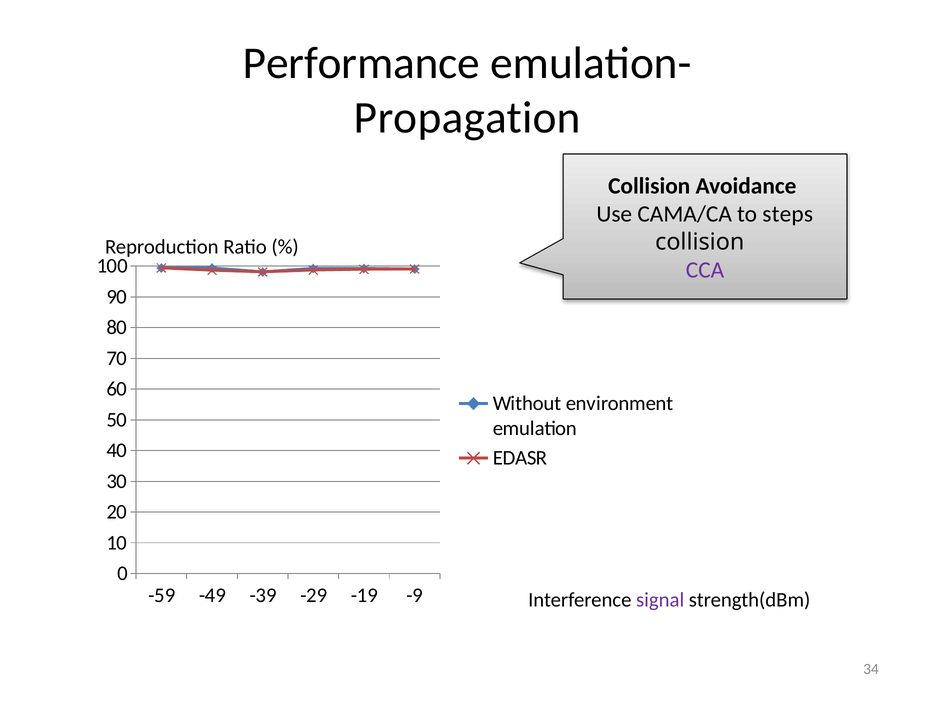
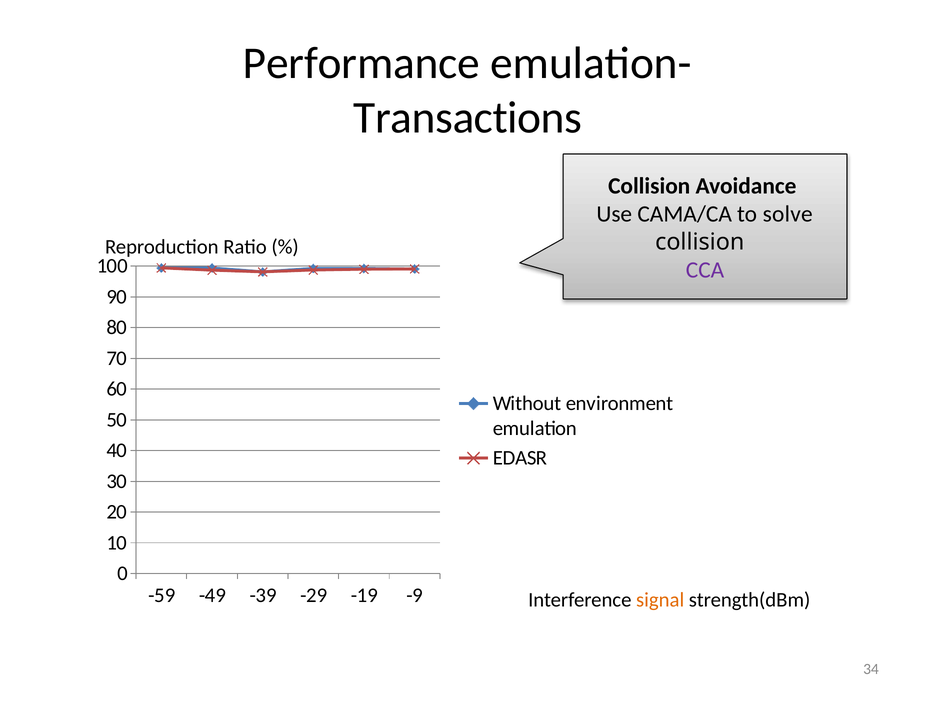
Propagation: Propagation -> Transactions
steps: steps -> solve
signal colour: purple -> orange
